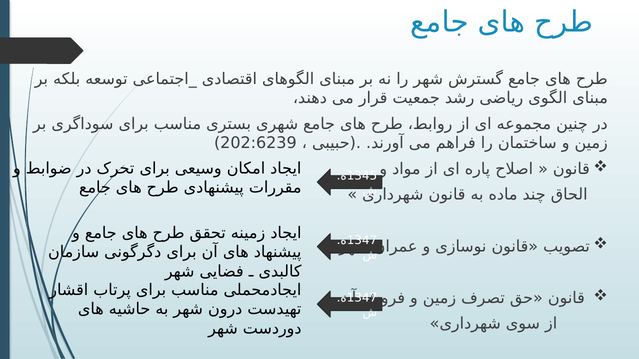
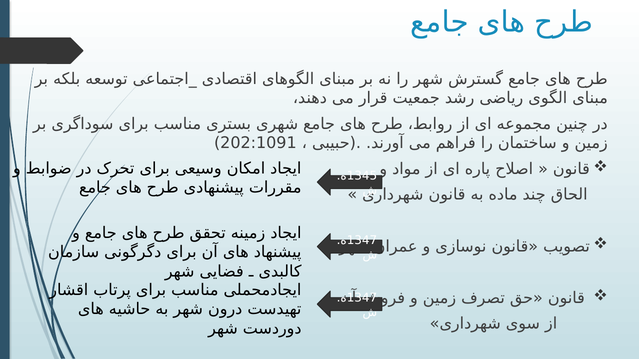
202:6239: 202:6239 -> 202:1091
